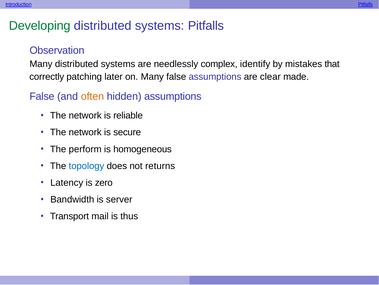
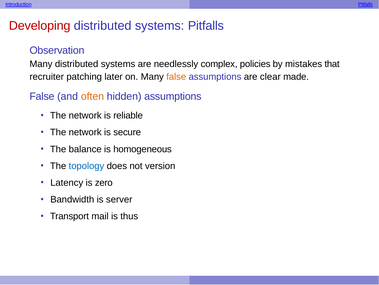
Developing colour: green -> red
identify: identify -> policies
correctly: correctly -> recruiter
false at (176, 77) colour: black -> orange
perform: perform -> balance
returns: returns -> version
